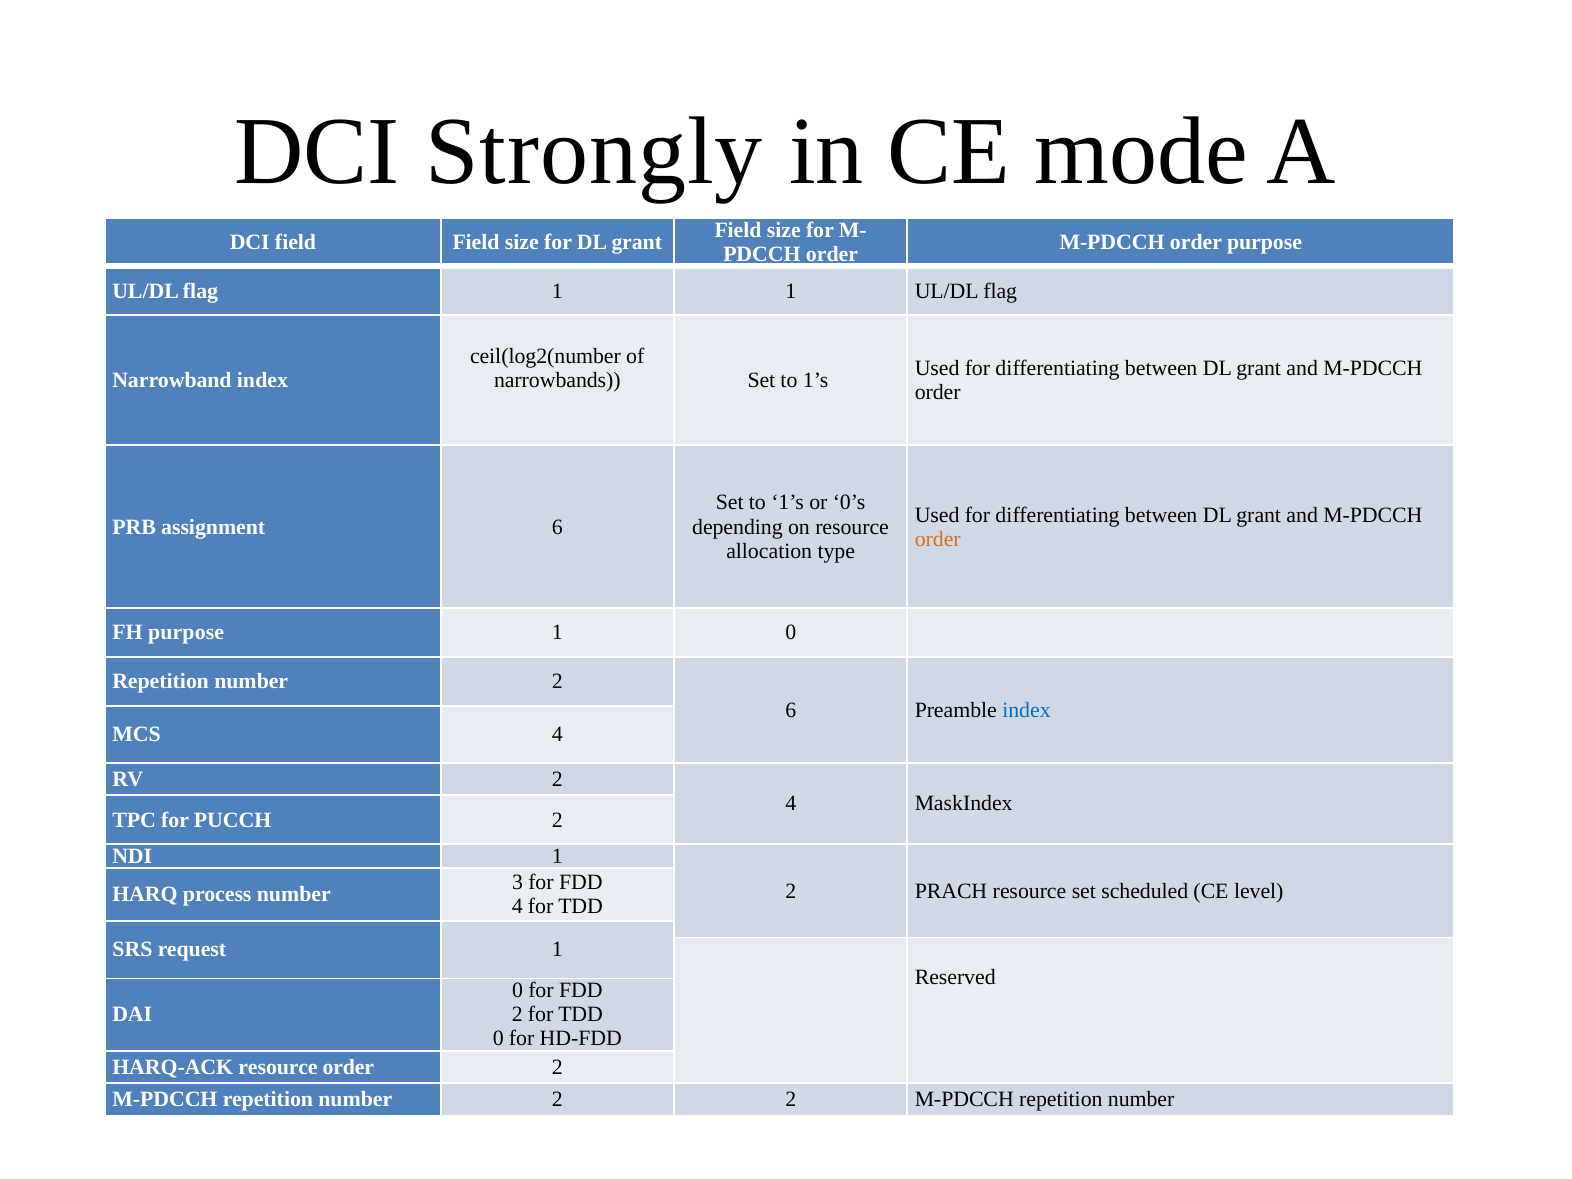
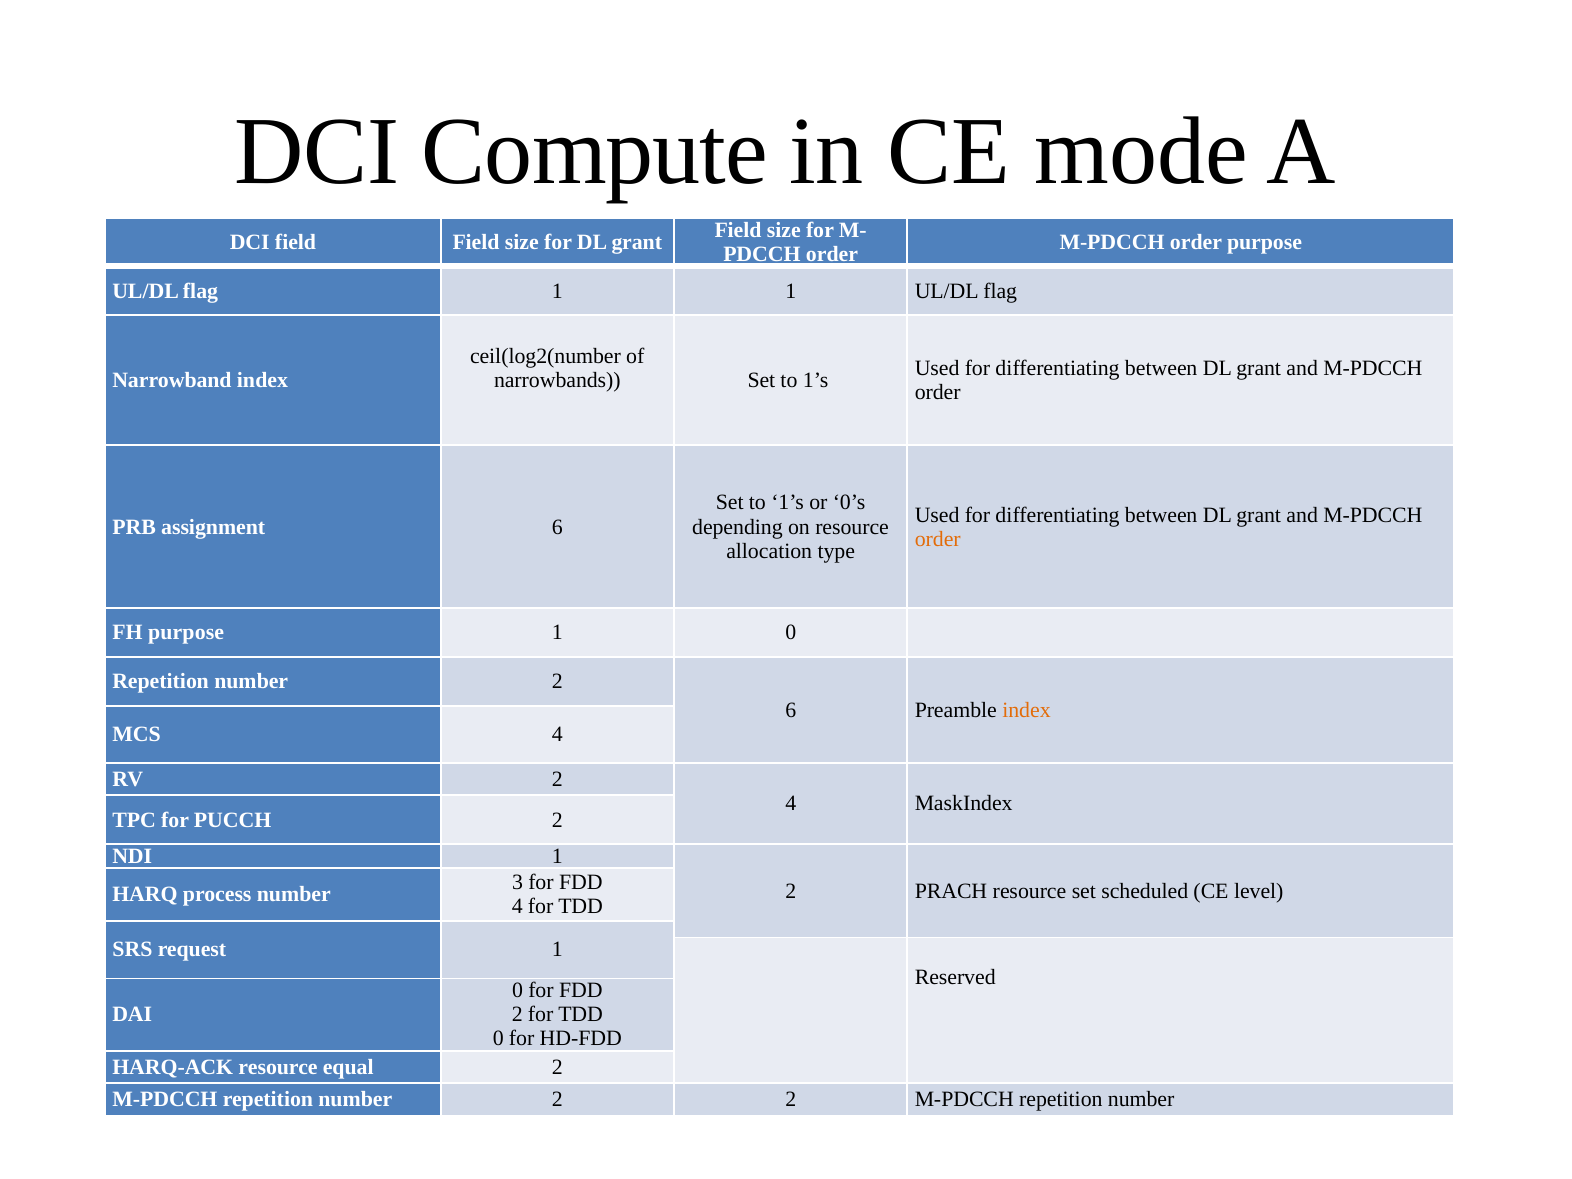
Strongly: Strongly -> Compute
index at (1027, 710) colour: blue -> orange
resource order: order -> equal
